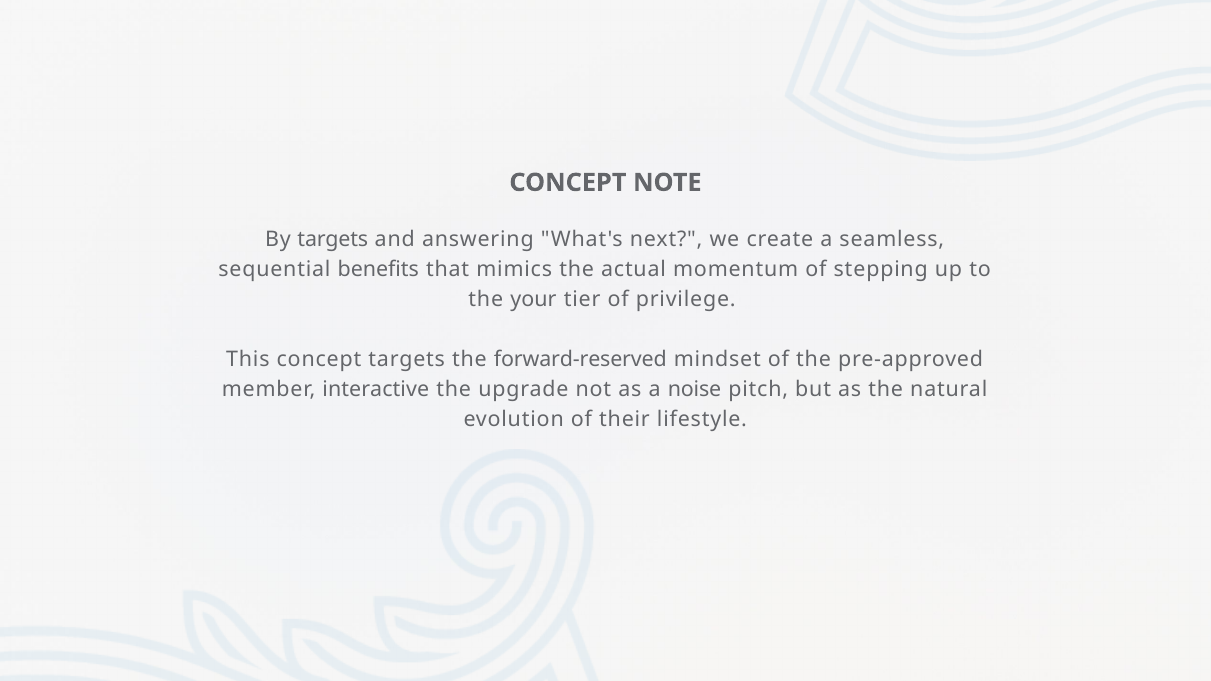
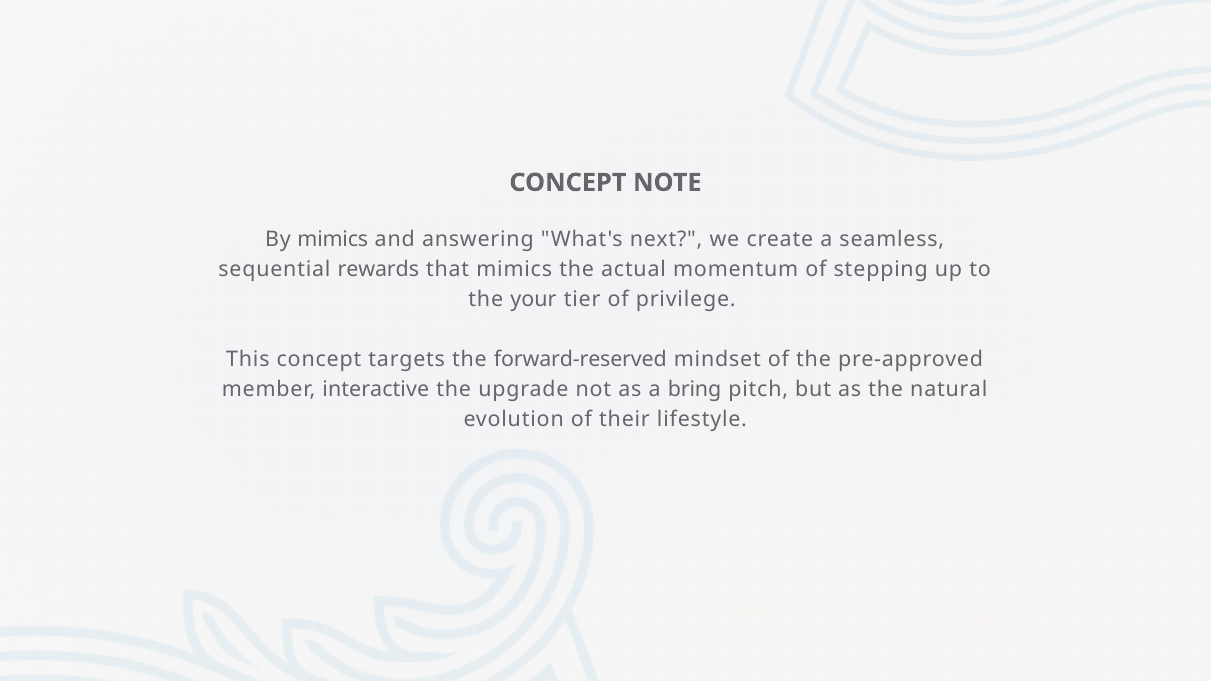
By targets: targets -> mimics
benefits: benefits -> rewards
noise: noise -> bring
